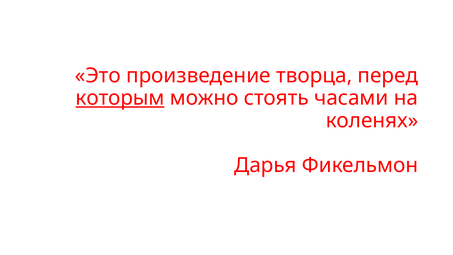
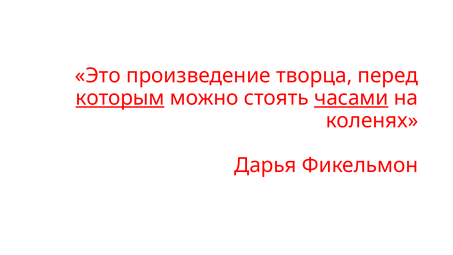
часами underline: none -> present
